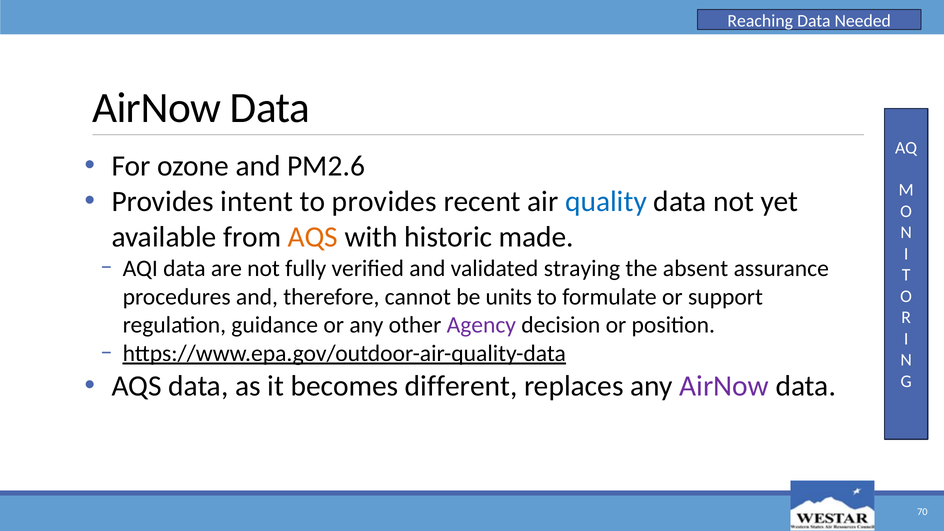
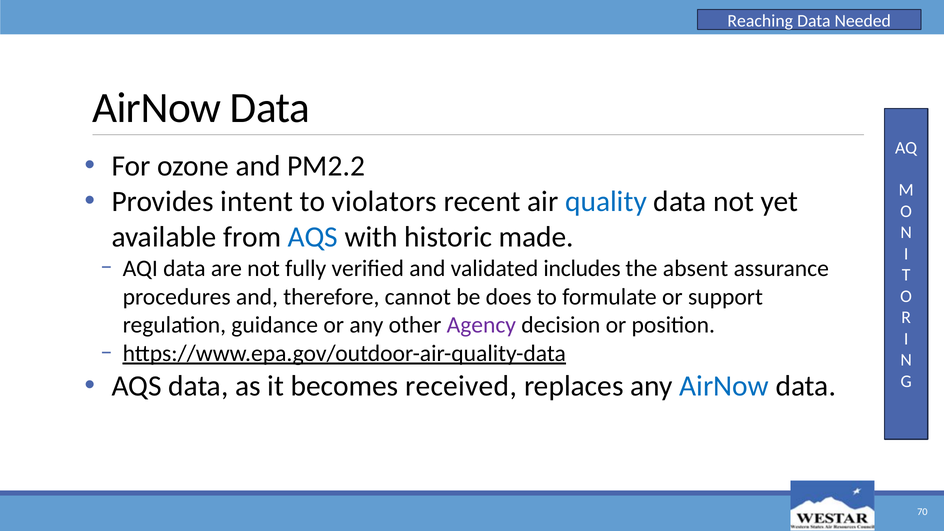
PM2.6: PM2.6 -> PM2.2
to provides: provides -> violators
AQS at (313, 237) colour: orange -> blue
straying: straying -> includes
units: units -> does
different: different -> received
AirNow at (724, 386) colour: purple -> blue
